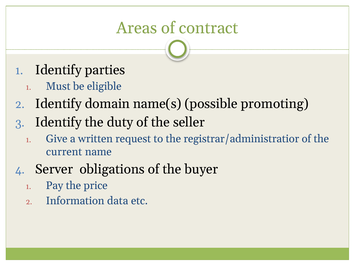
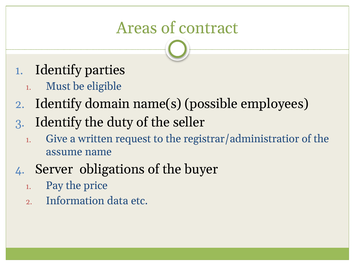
promoting: promoting -> employees
current: current -> assume
